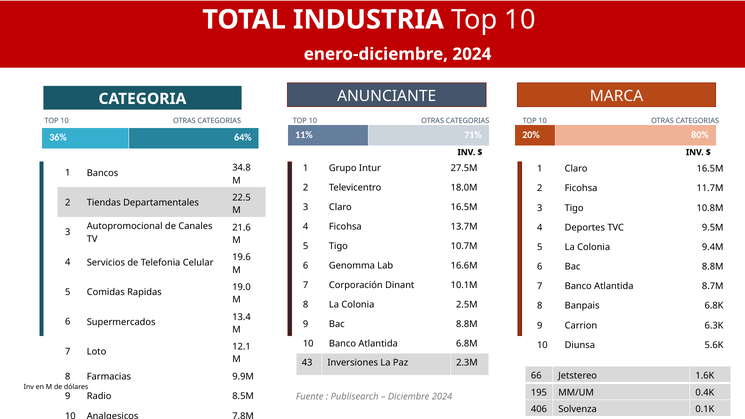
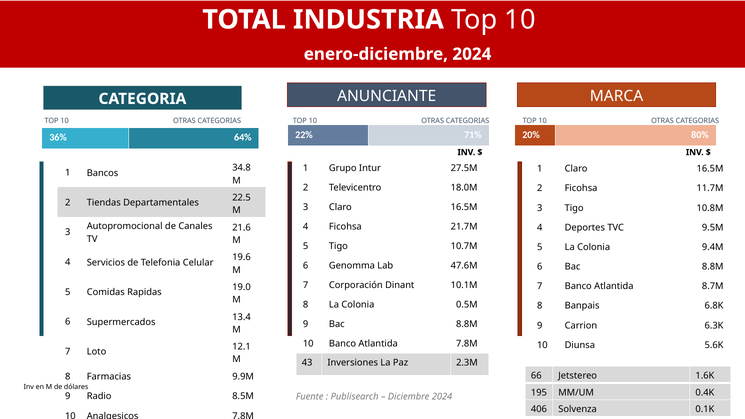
11%: 11% -> 22%
13.7M: 13.7M -> 21.7M
16.6M: 16.6M -> 47.6M
2.5M: 2.5M -> 0.5M
Atlantida 6.8M: 6.8M -> 7.8M
